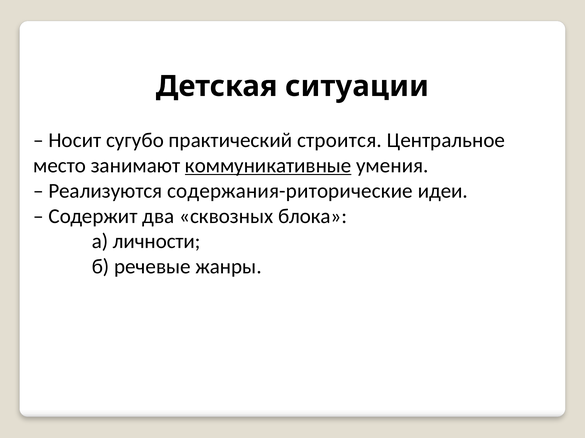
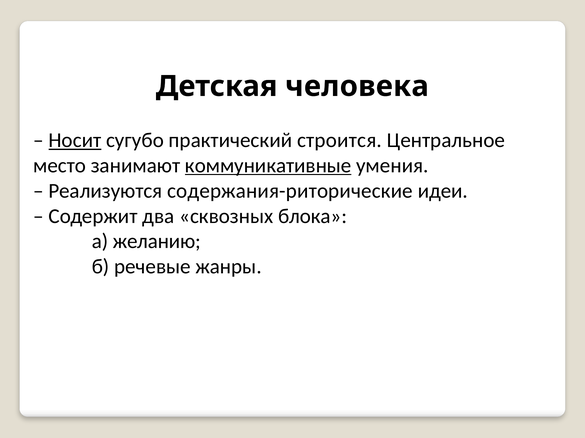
ситуации: ситуации -> человека
Носит underline: none -> present
личности: личности -> желанию
